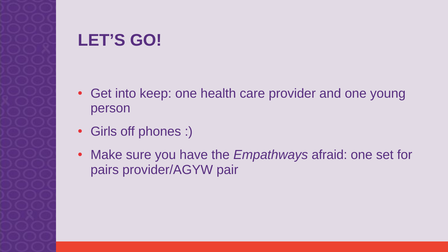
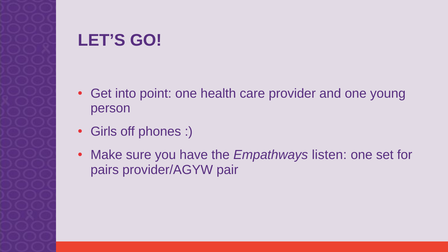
keep: keep -> point
afraid: afraid -> listen
